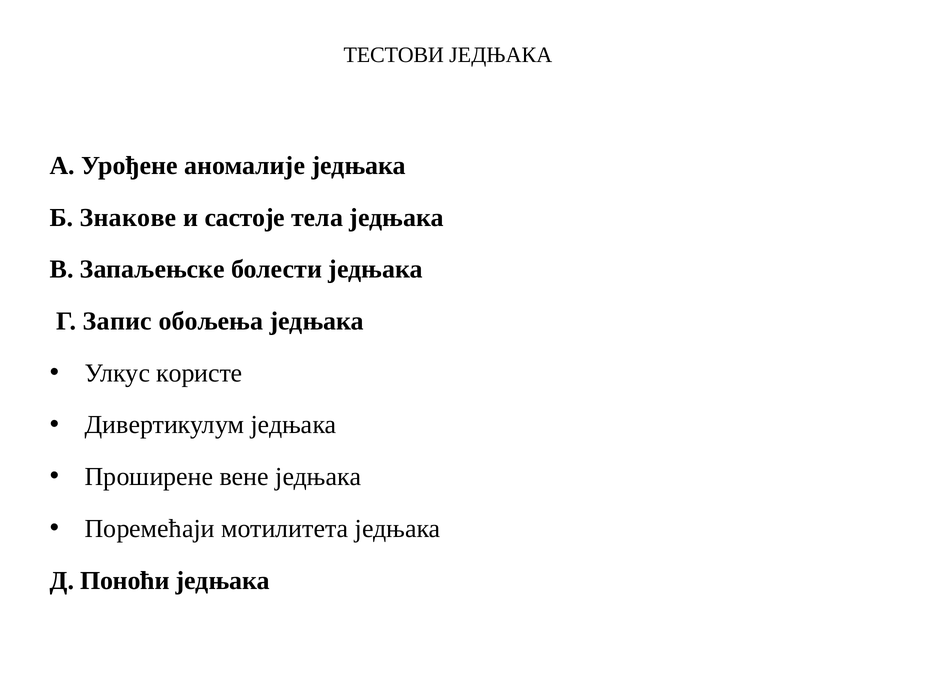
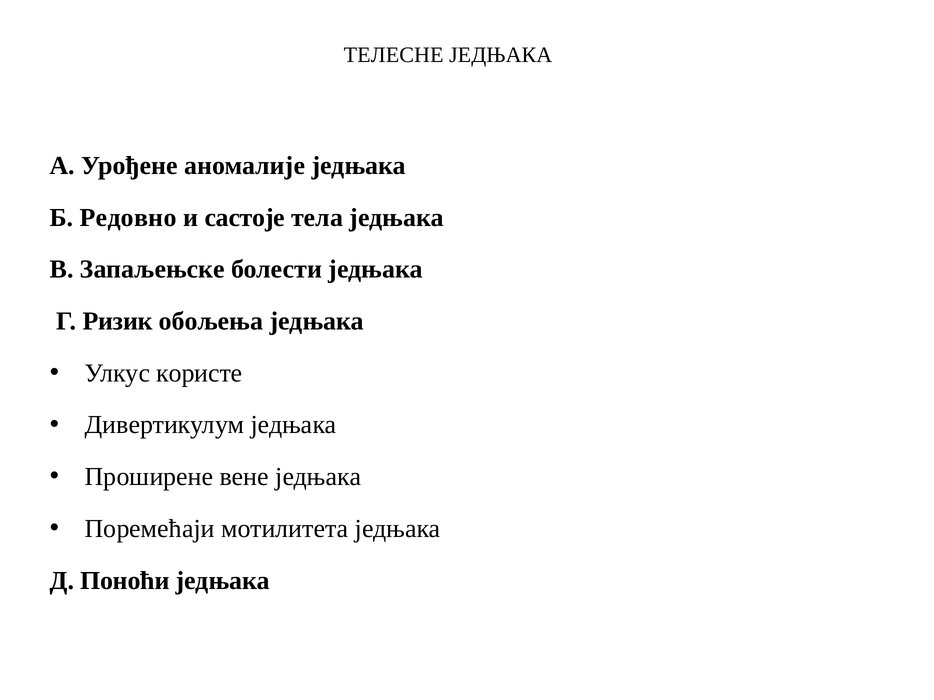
ТЕСТОВИ: ТЕСТОВИ -> ТЕЛЕСНЕ
Знакове: Знакове -> Редовно
Запис: Запис -> Ризик
